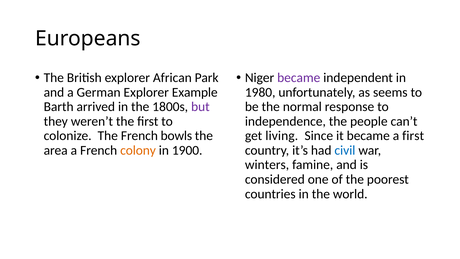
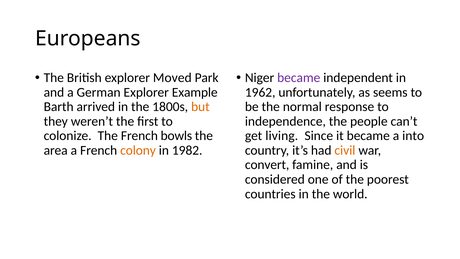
African: African -> Moved
1980: 1980 -> 1962
but colour: purple -> orange
a first: first -> into
1900: 1900 -> 1982
civil colour: blue -> orange
winters: winters -> convert
